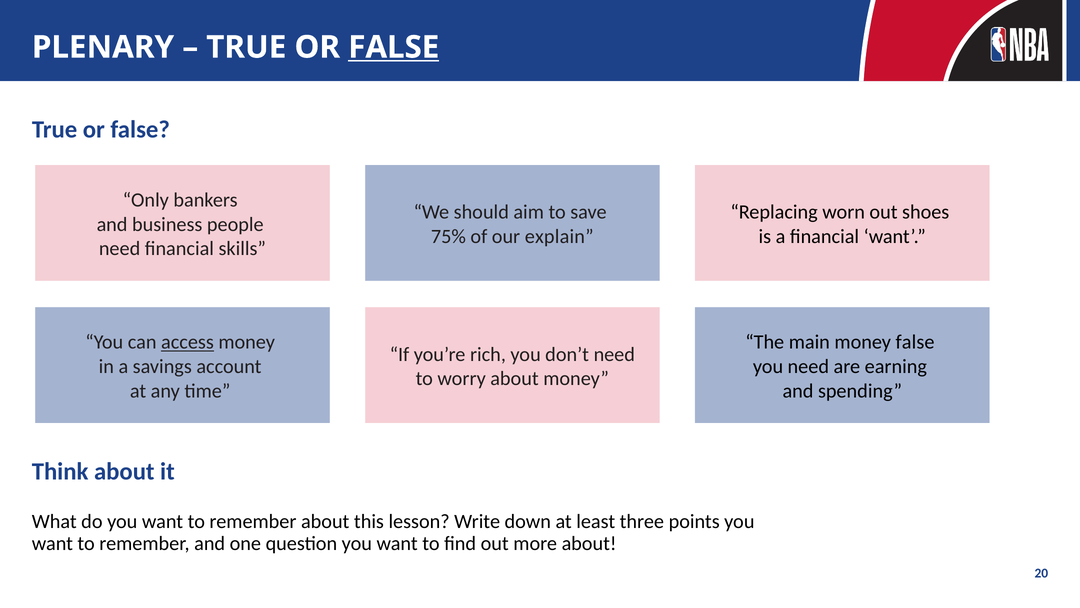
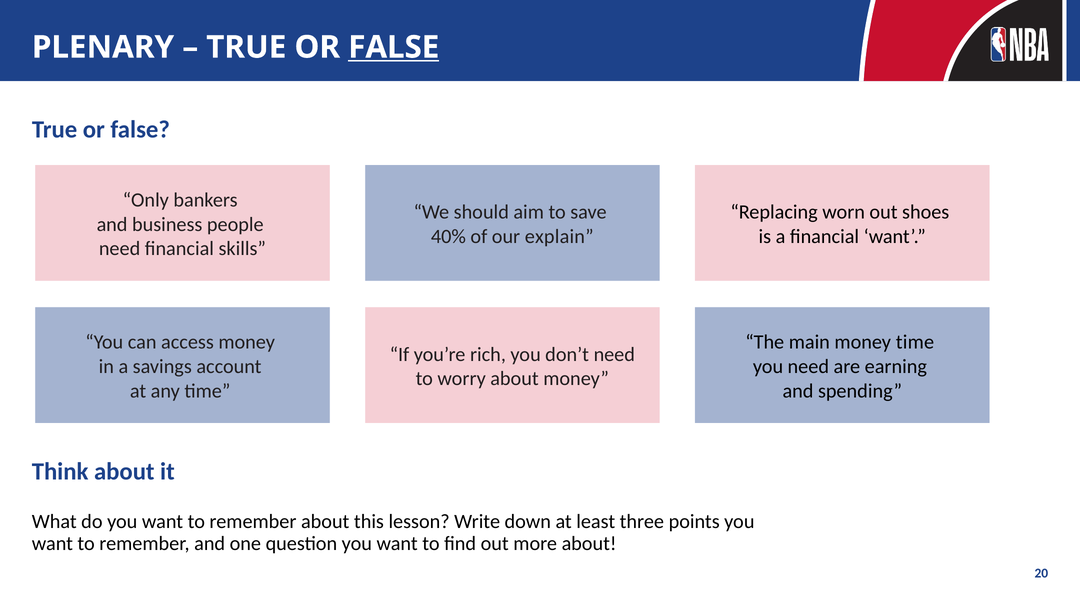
75%: 75% -> 40%
access underline: present -> none
money false: false -> time
